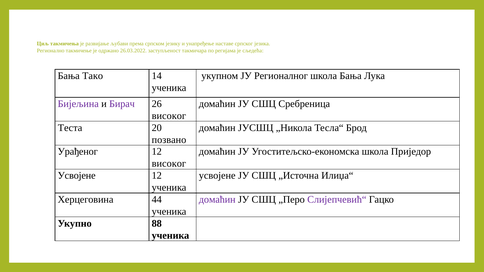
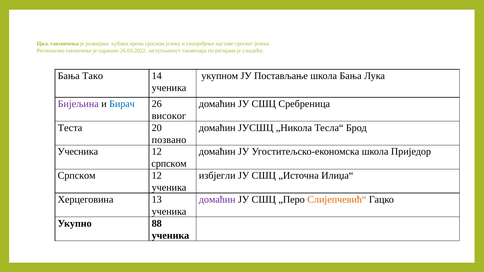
Регионалног: Регионалног -> Постављање
Бирач colour: purple -> blue
Урађеног: Урађеног -> Учесника
високог at (169, 164): високог -> српском
Усвојене at (77, 176): Усвојене -> Српском
усвојене at (217, 176): усвојене -> избјегли
44: 44 -> 13
Слијепчевић“ colour: purple -> orange
